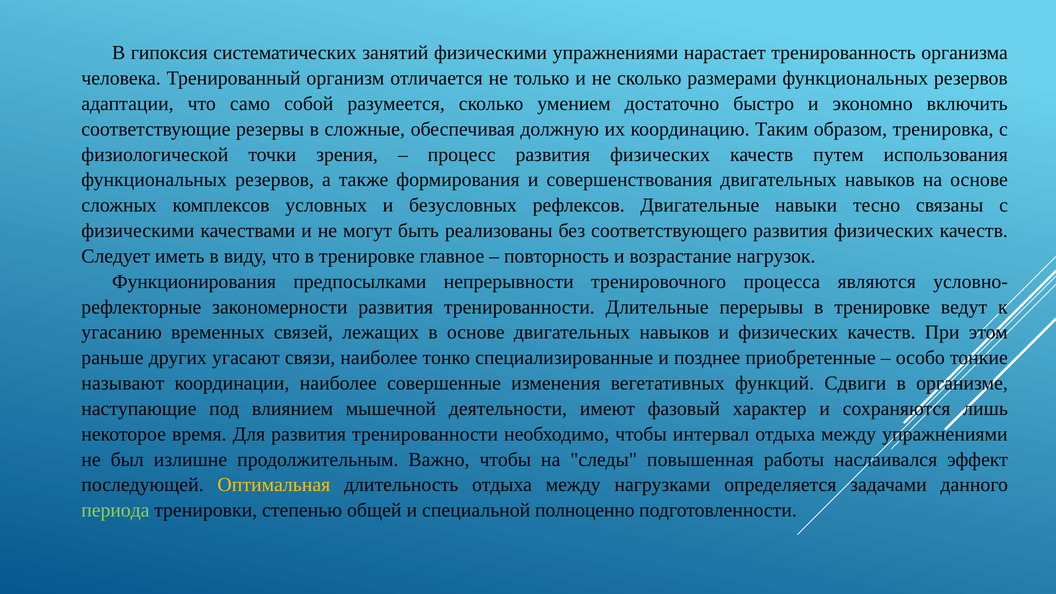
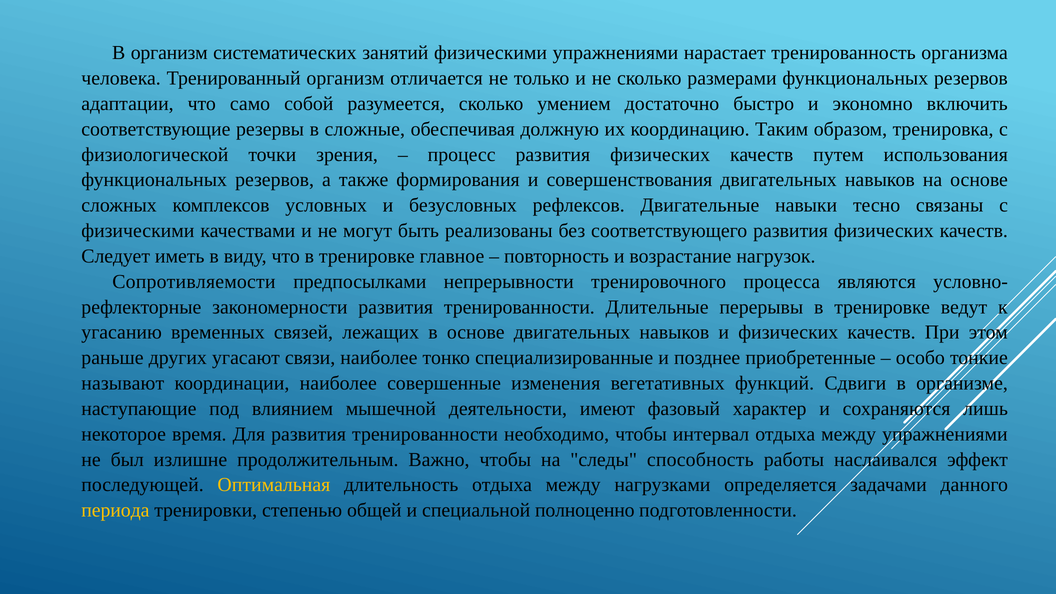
В гипоксия: гипоксия -> организм
Функционирования: Функционирования -> Сопротивляемости
повышенная: повышенная -> способность
периода colour: light green -> yellow
